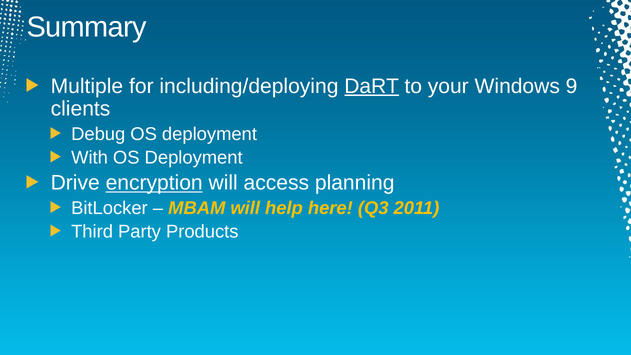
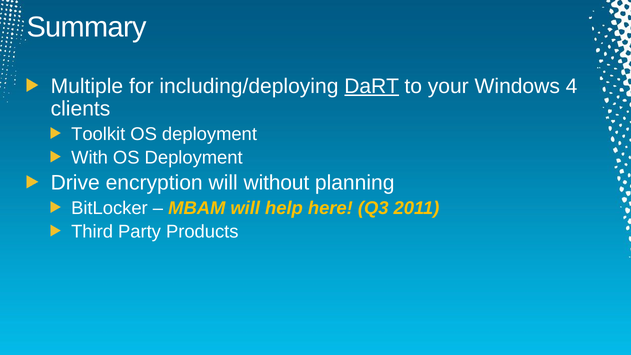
9: 9 -> 4
Debug: Debug -> Toolkit
encryption underline: present -> none
access: access -> without
